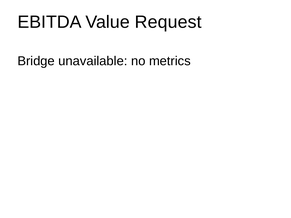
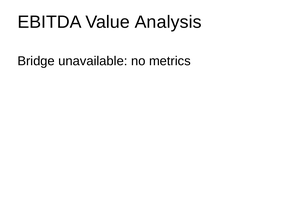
Request: Request -> Analysis
